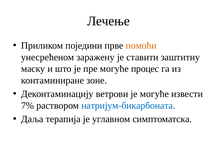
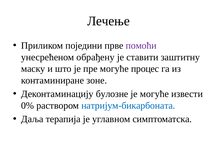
помоћи colour: orange -> purple
заражену: заражену -> обрађену
ветрови: ветрови -> булозне
7%: 7% -> 0%
